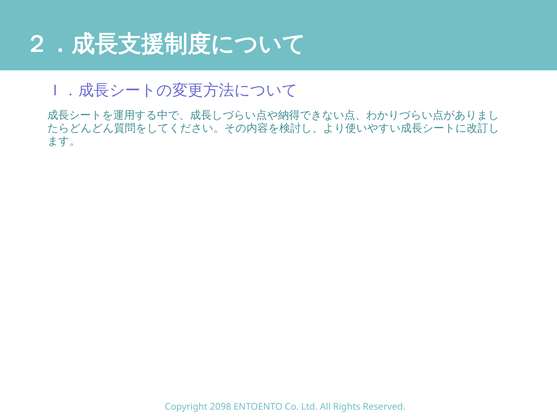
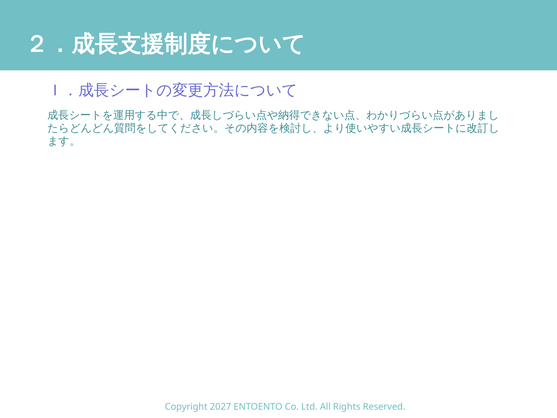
2098: 2098 -> 2027
